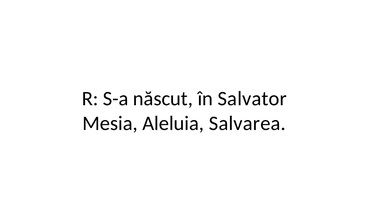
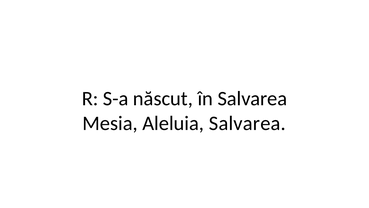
în Salvator: Salvator -> Salvarea
